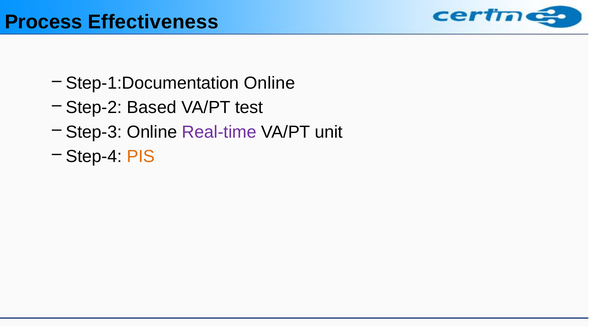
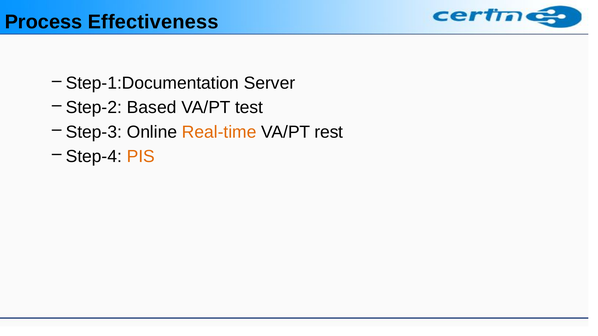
Step-1:Documentation Online: Online -> Server
Real-time colour: purple -> orange
unit: unit -> rest
